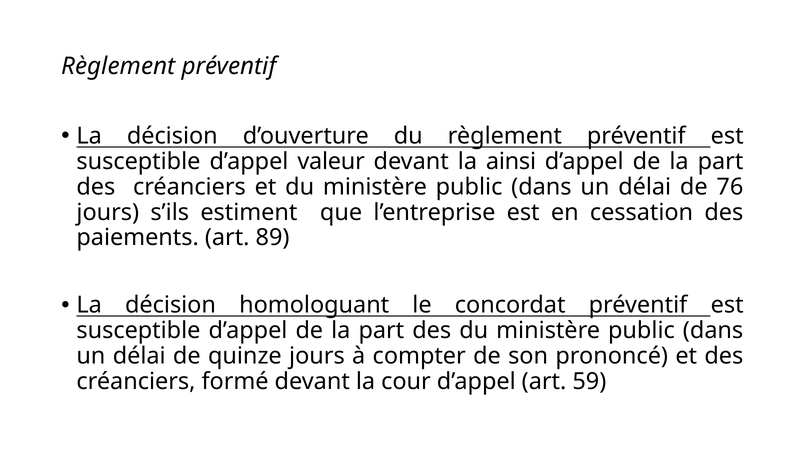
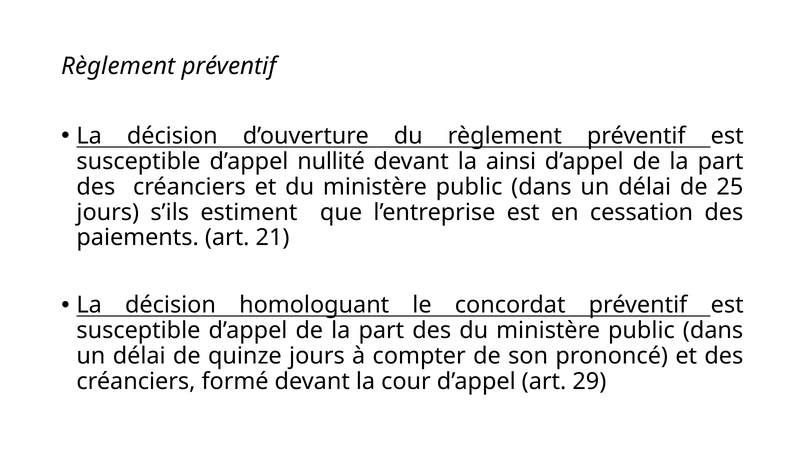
valeur: valeur -> nullité
76: 76 -> 25
89: 89 -> 21
59: 59 -> 29
